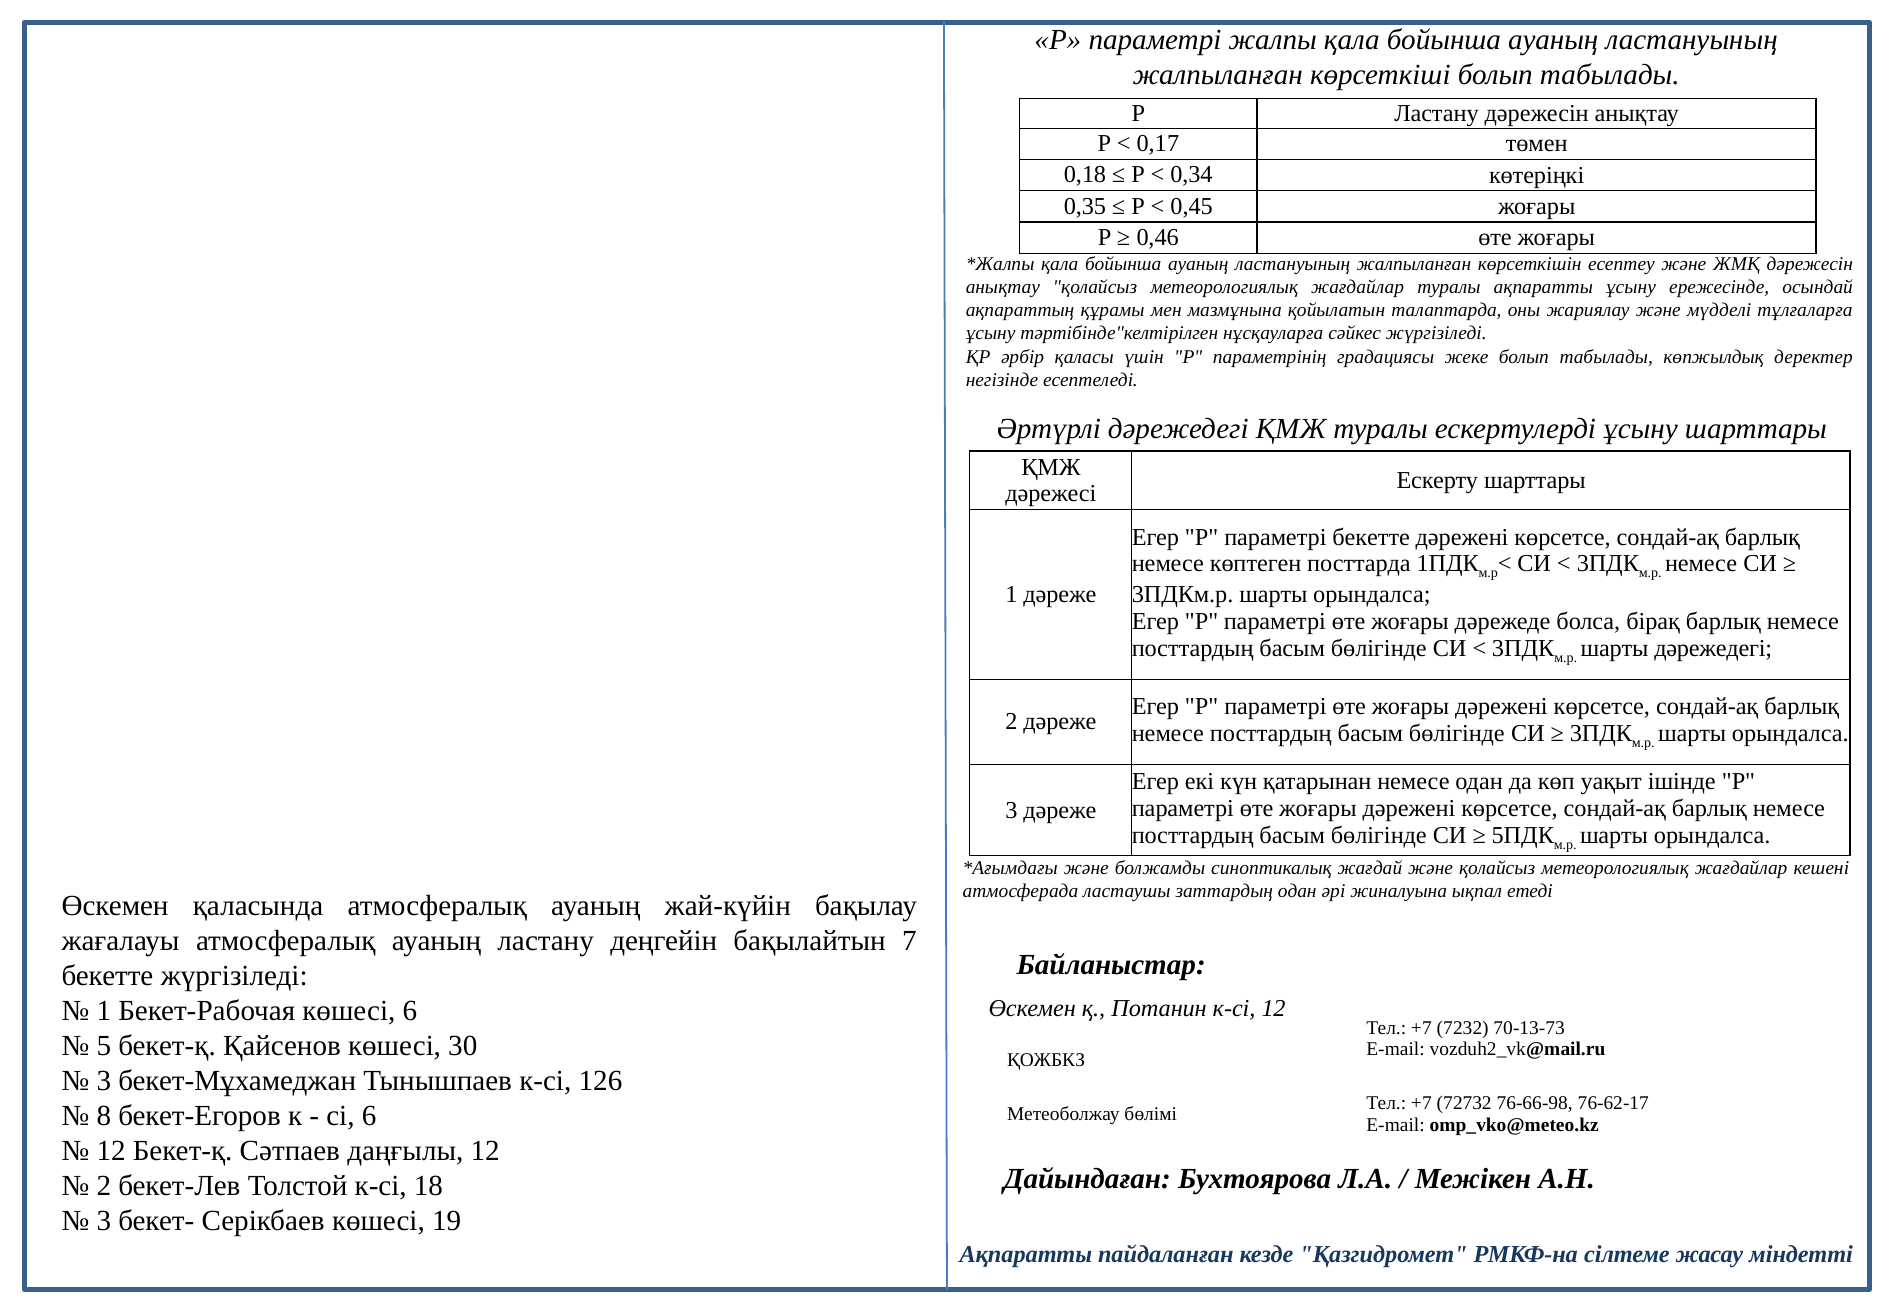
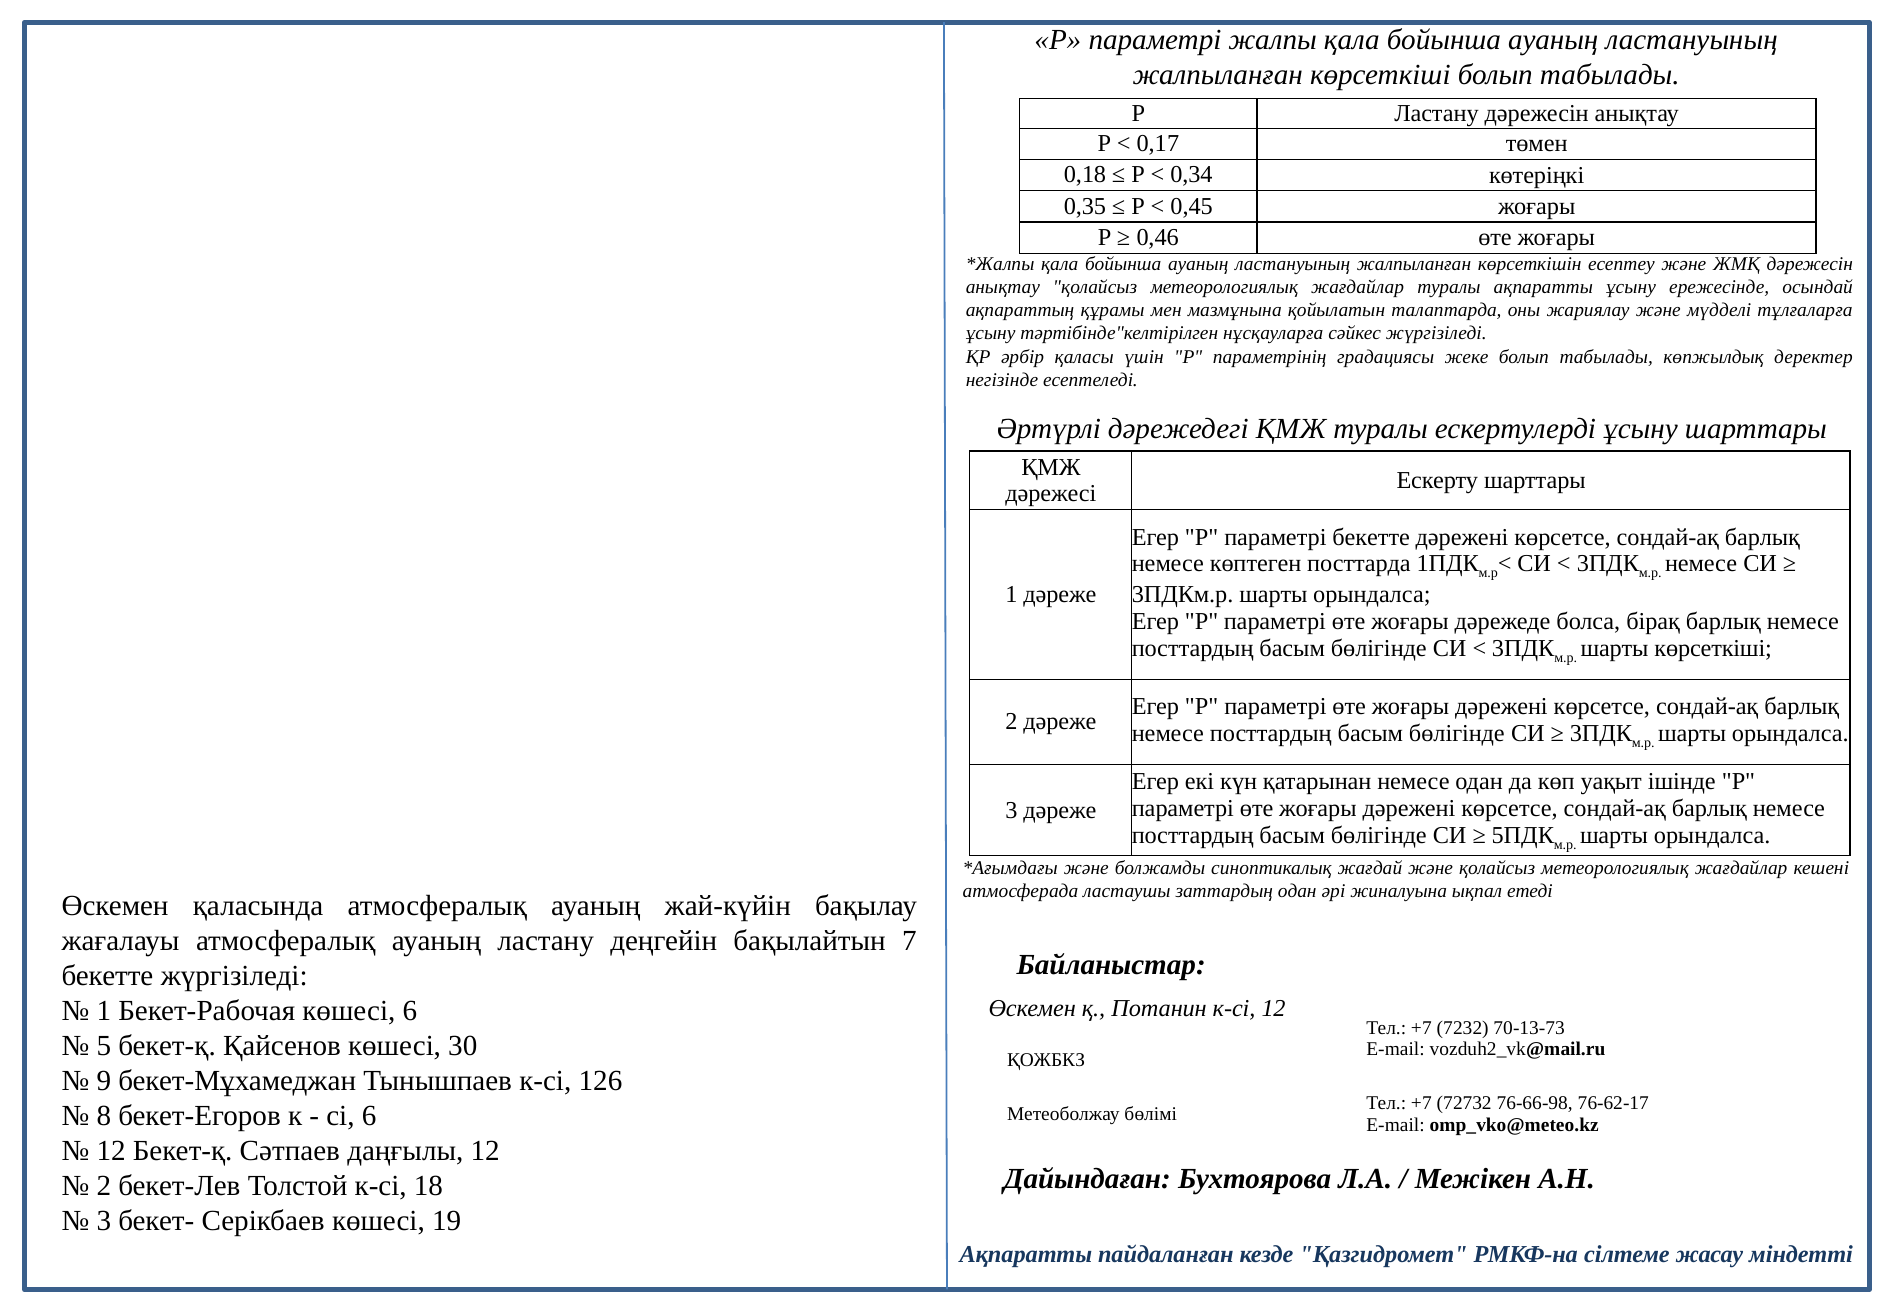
шарты дәрежедегі: дәрежедегі -> көрсеткіші
3 at (104, 1080): 3 -> 9
